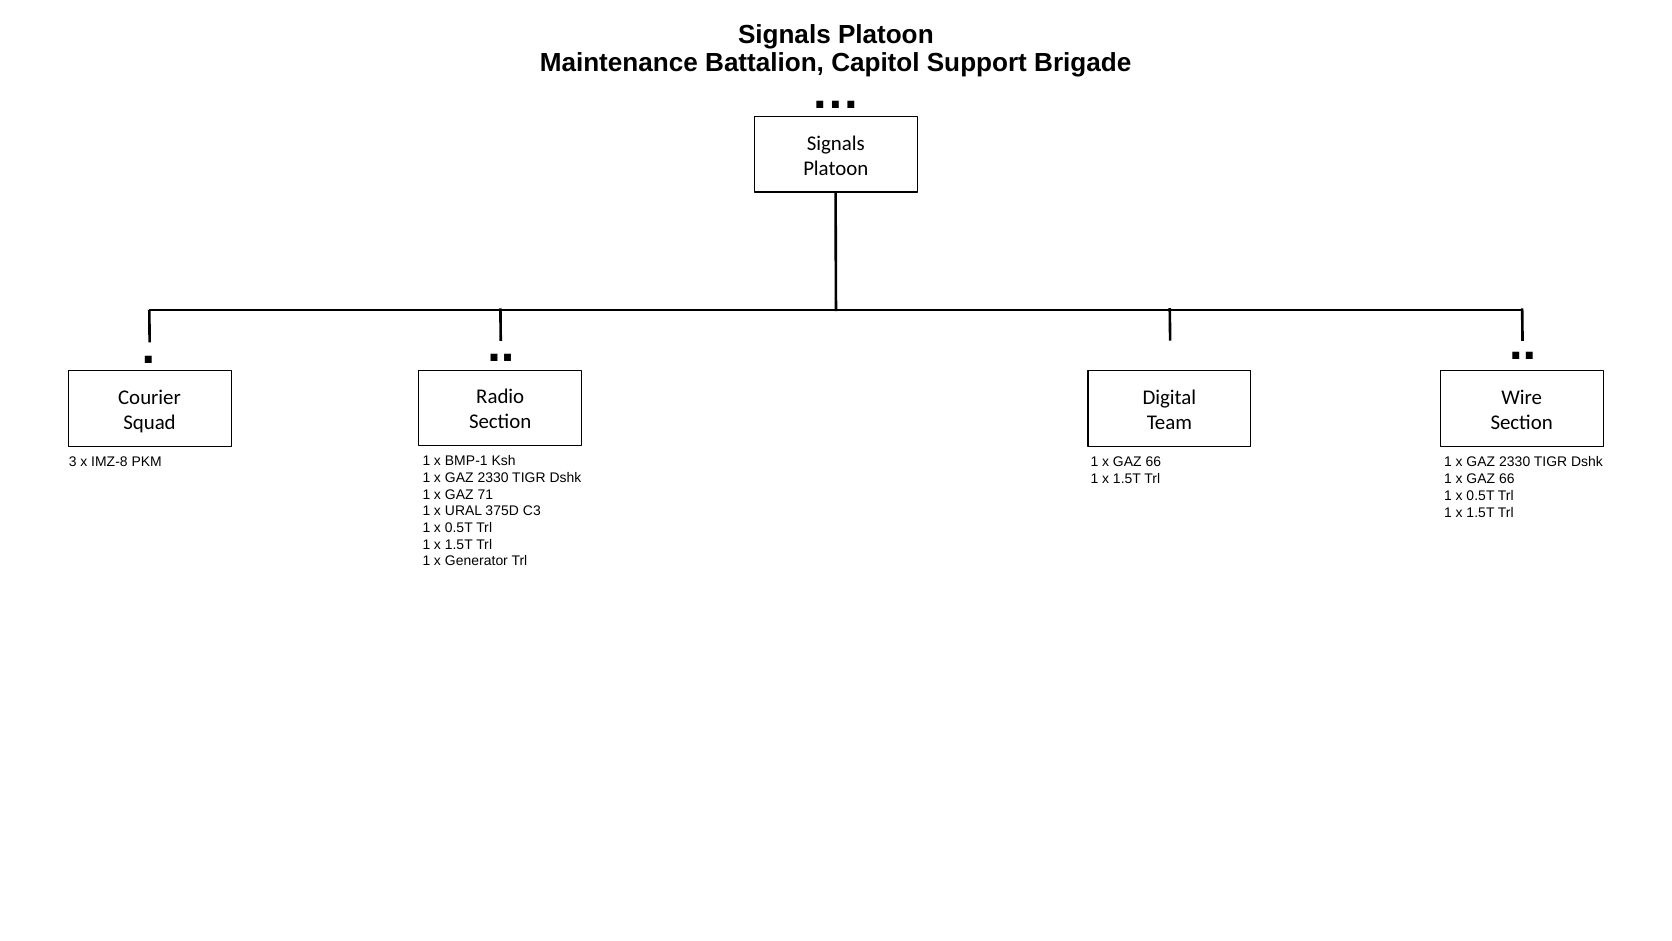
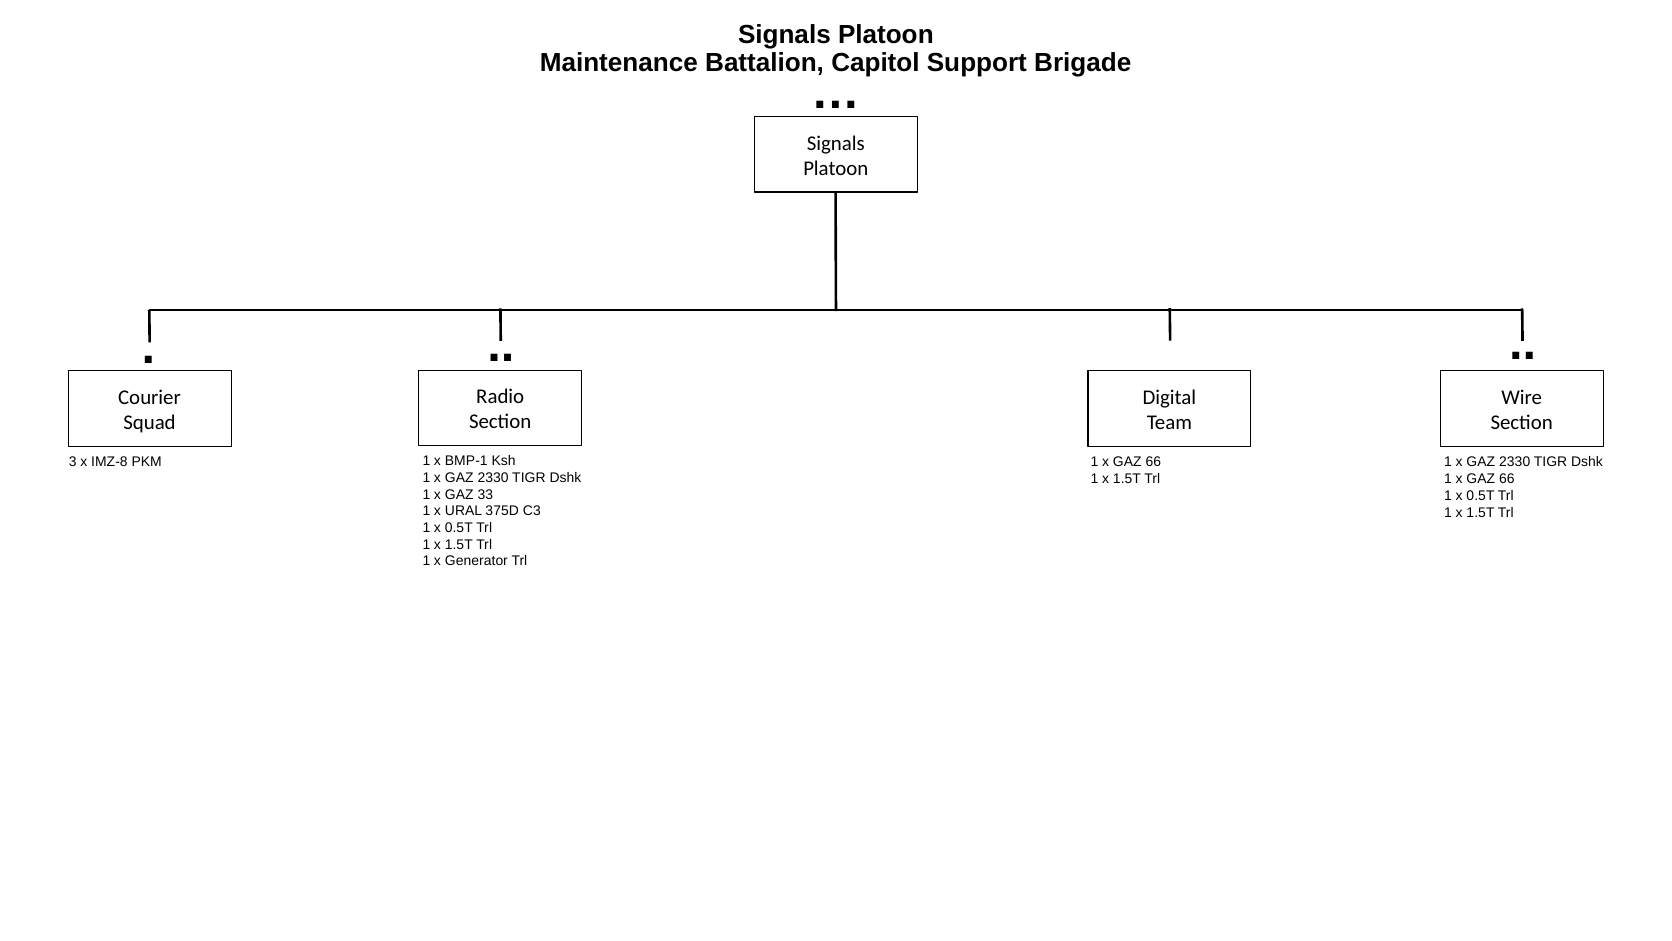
71: 71 -> 33
